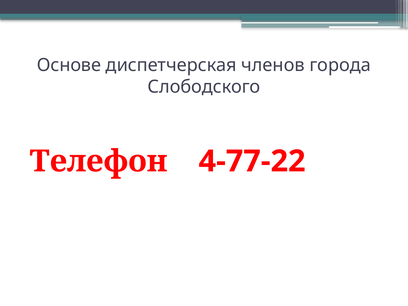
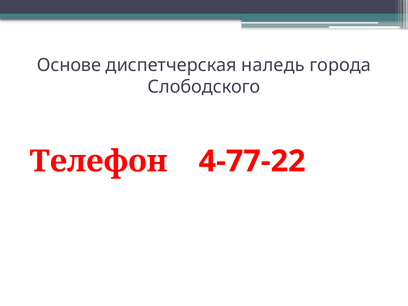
членов: членов -> наледь
